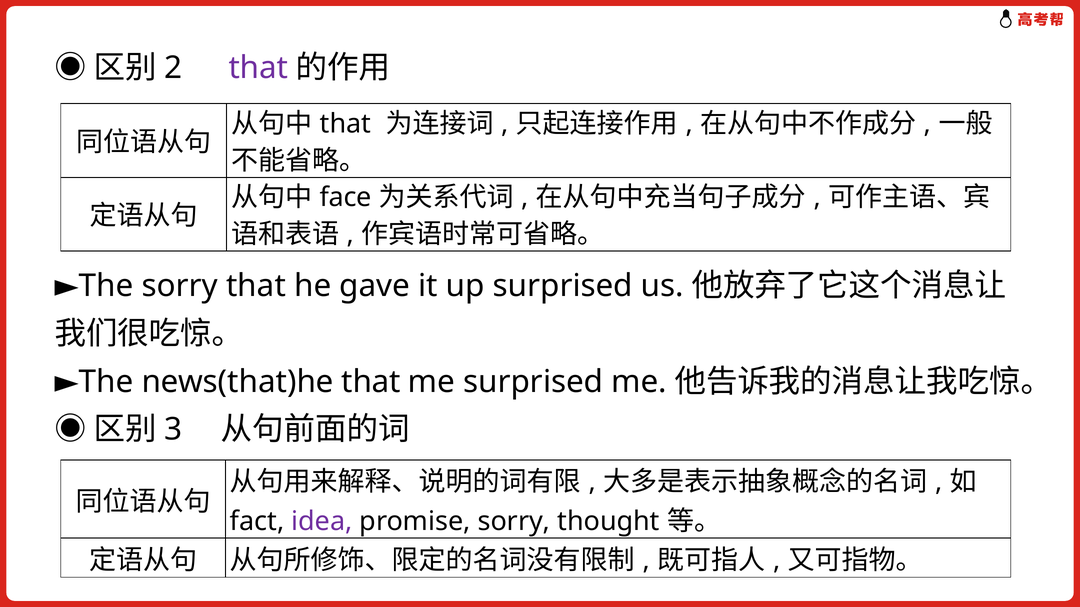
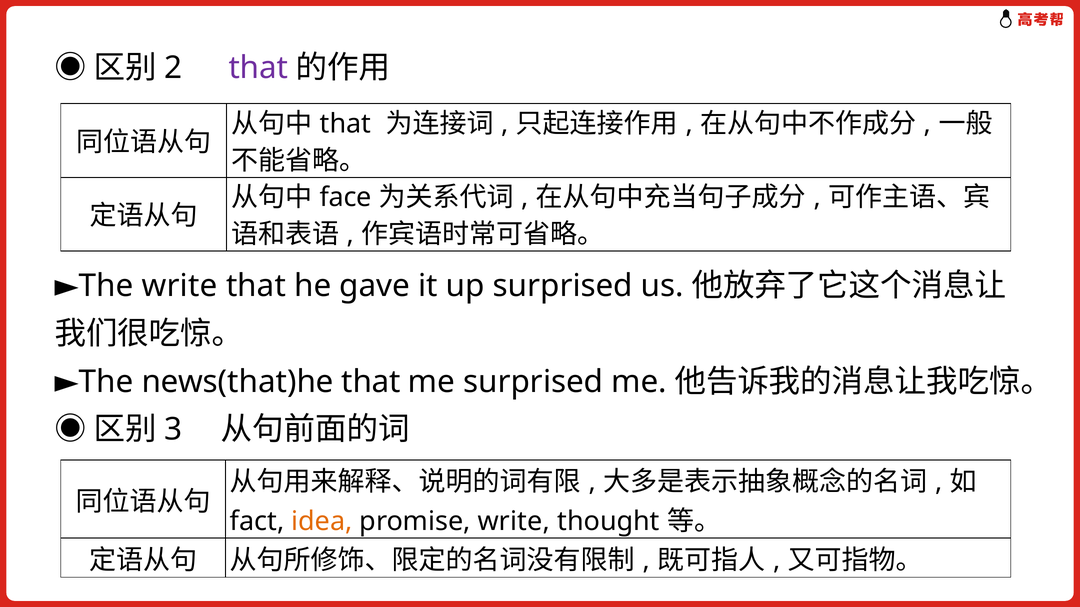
sorry at (180, 286): sorry -> write
idea colour: purple -> orange
promise sorry: sorry -> write
